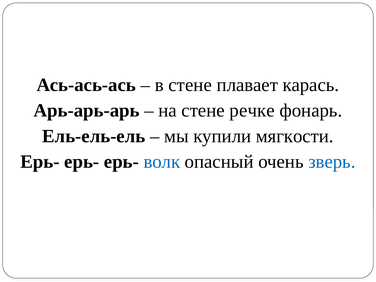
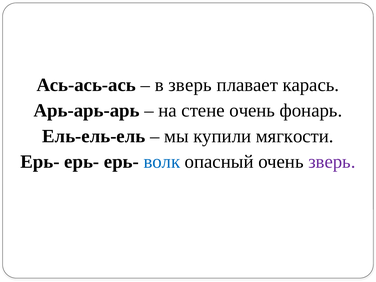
в стене: стене -> зверь
стене речке: речке -> очень
зверь at (332, 162) colour: blue -> purple
